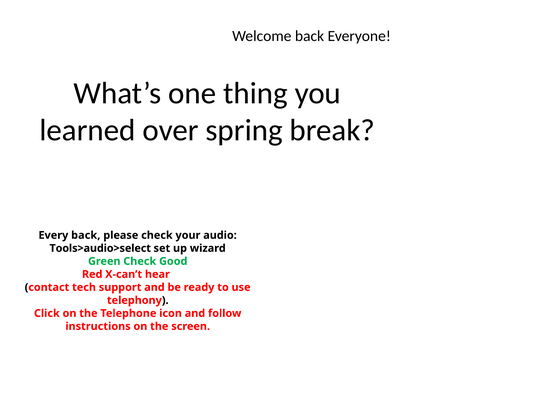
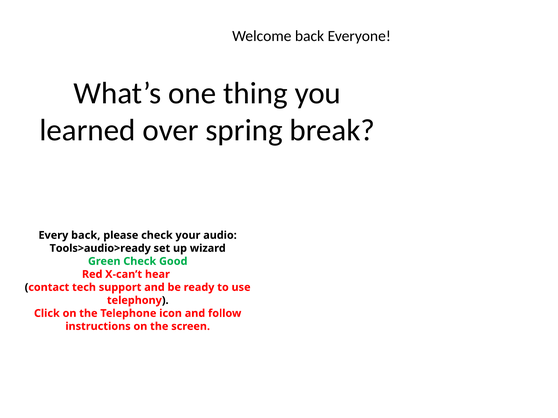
Tools>audio>select: Tools>audio>select -> Tools>audio>ready
